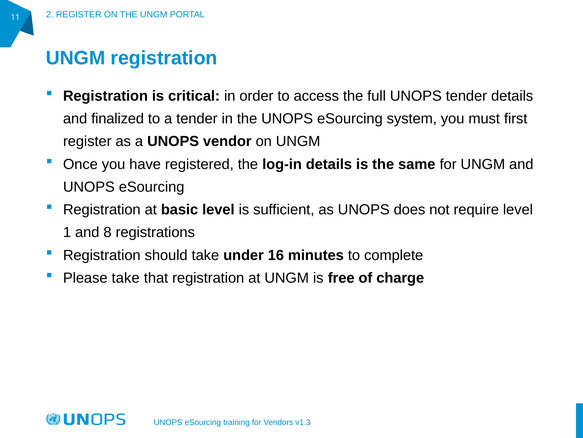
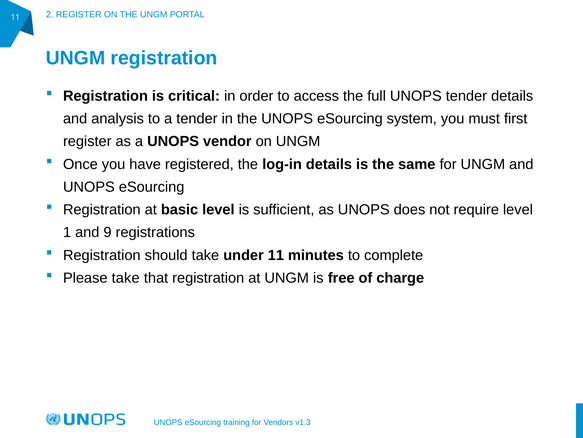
finalized: finalized -> analysis
8: 8 -> 9
under 16: 16 -> 11
